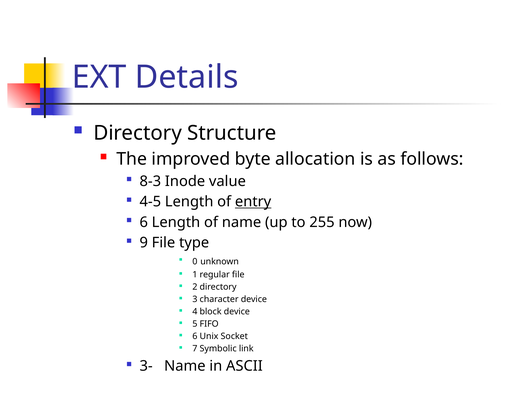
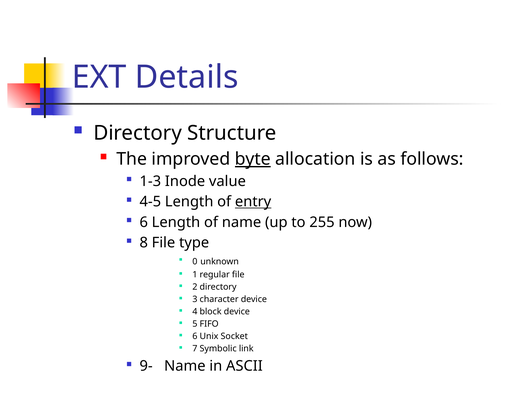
byte underline: none -> present
8-3: 8-3 -> 1-3
9: 9 -> 8
3-: 3- -> 9-
